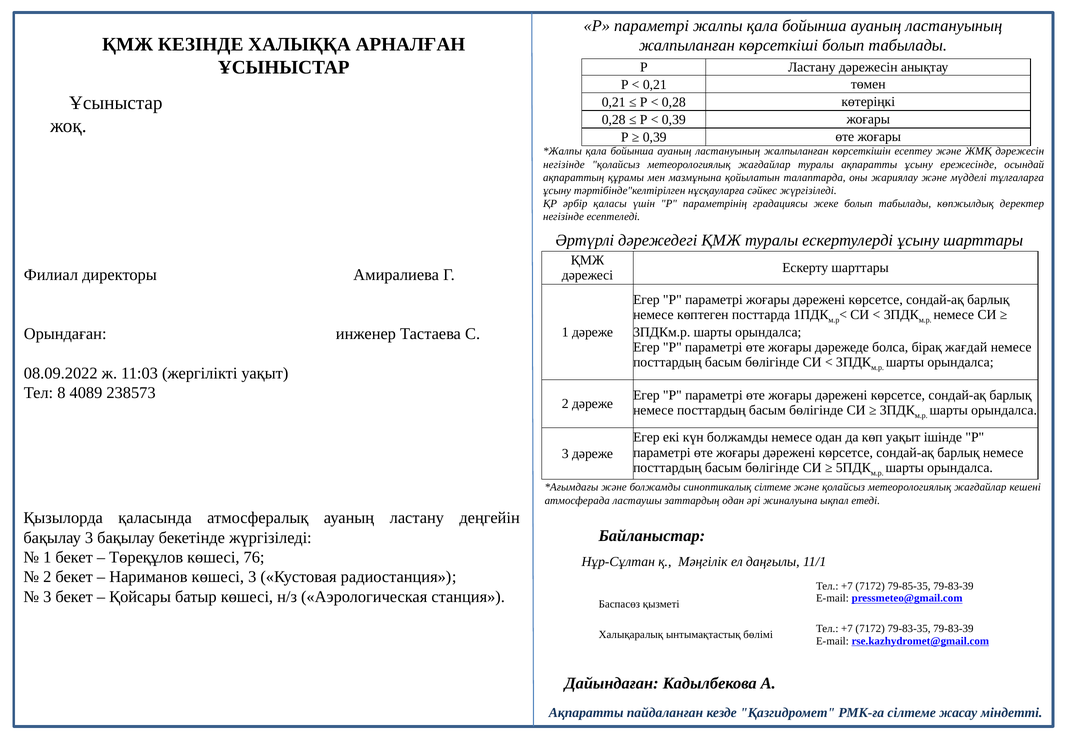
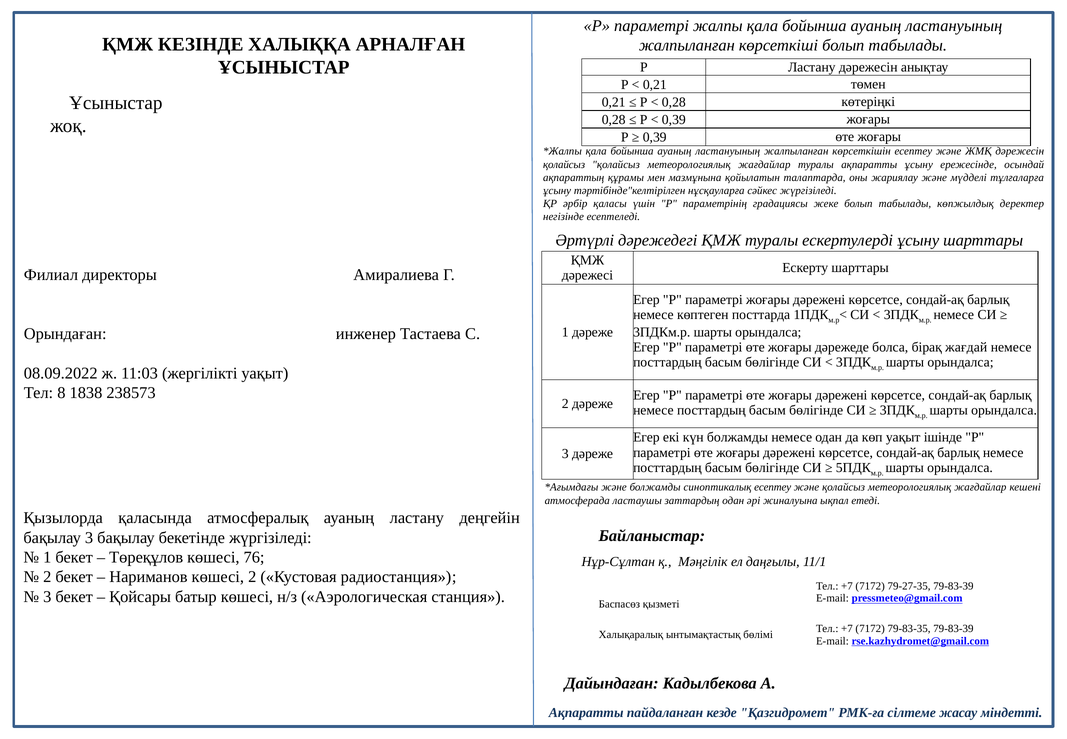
негізінде at (564, 164): негізінде -> қолайсыз
4089: 4089 -> 1838
синоптикалық сілтеме: сілтеме -> есептеу
көшесі 3: 3 -> 2
79-85-35: 79-85-35 -> 79-27-35
